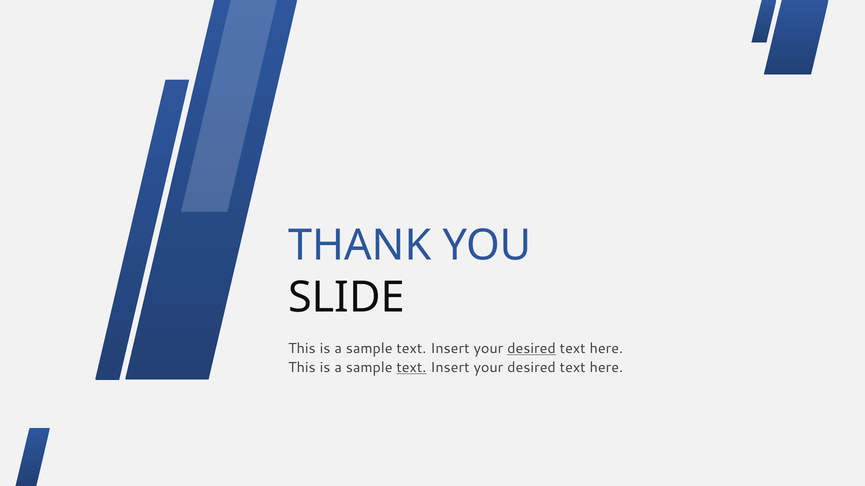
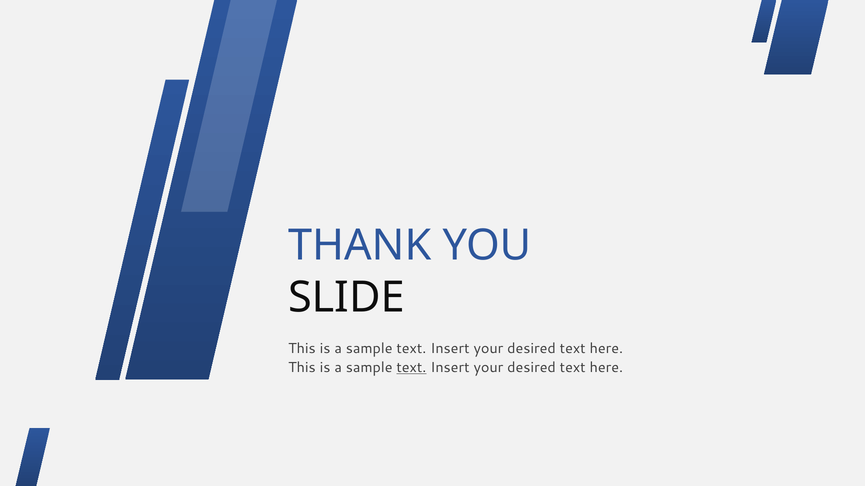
desired at (532, 349) underline: present -> none
